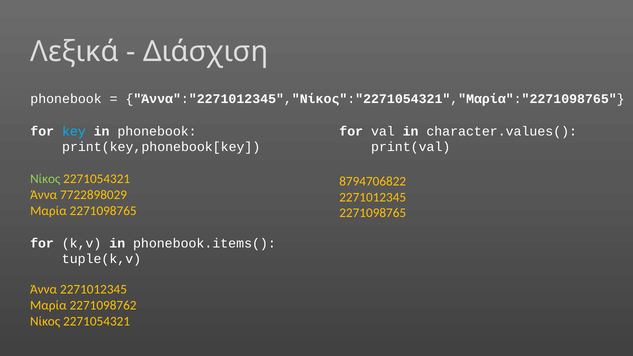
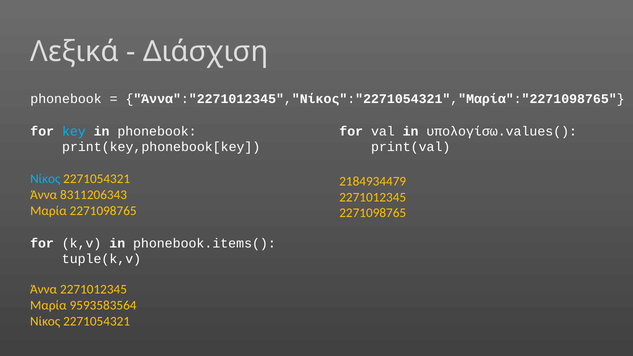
character.values(: character.values( -> υπολογίσω.values(
Νίκος at (45, 179) colour: light green -> light blue
8794706822: 8794706822 -> 2184934479
7722898029: 7722898029 -> 8311206343
2271098762: 2271098762 -> 9593583564
